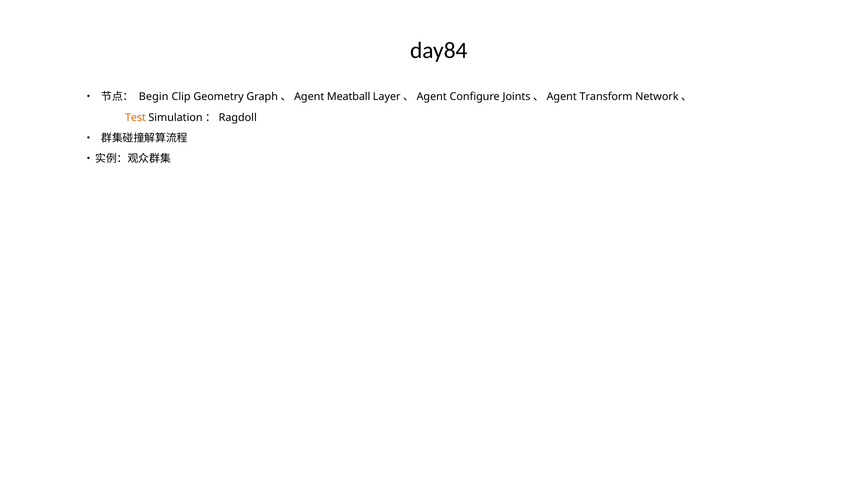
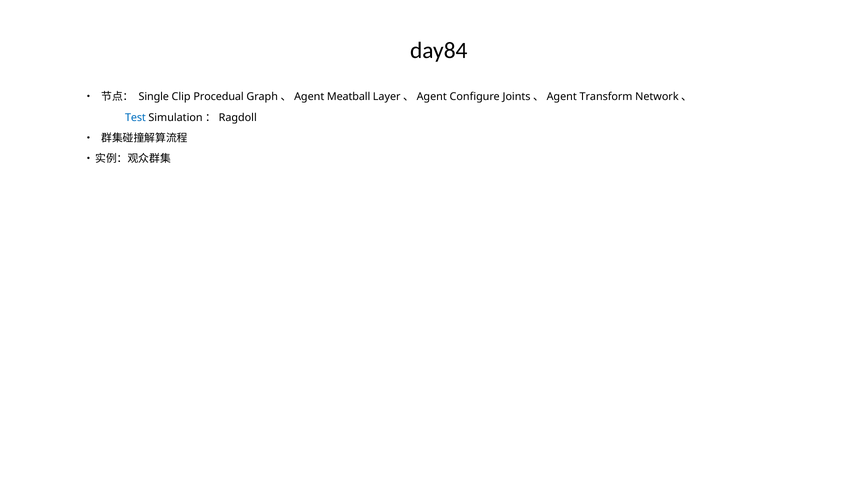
Begin: Begin -> Single
Geometry: Geometry -> Procedual
Test colour: orange -> blue
